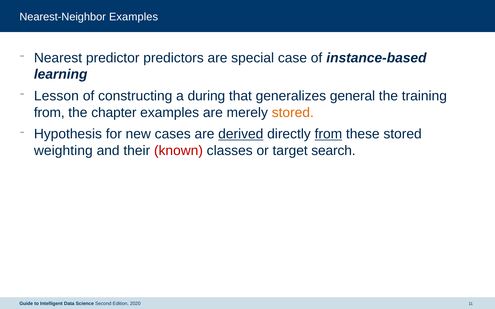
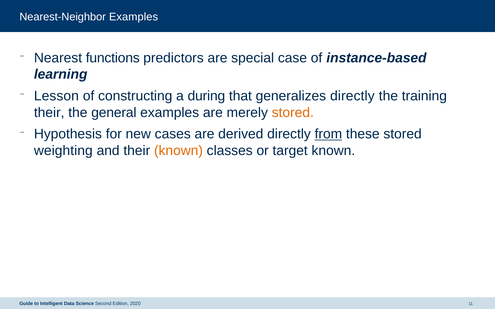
predictor: predictor -> functions
generalizes general: general -> directly
from at (49, 113): from -> their
chapter: chapter -> general
derived underline: present -> none
known at (178, 151) colour: red -> orange
target search: search -> known
